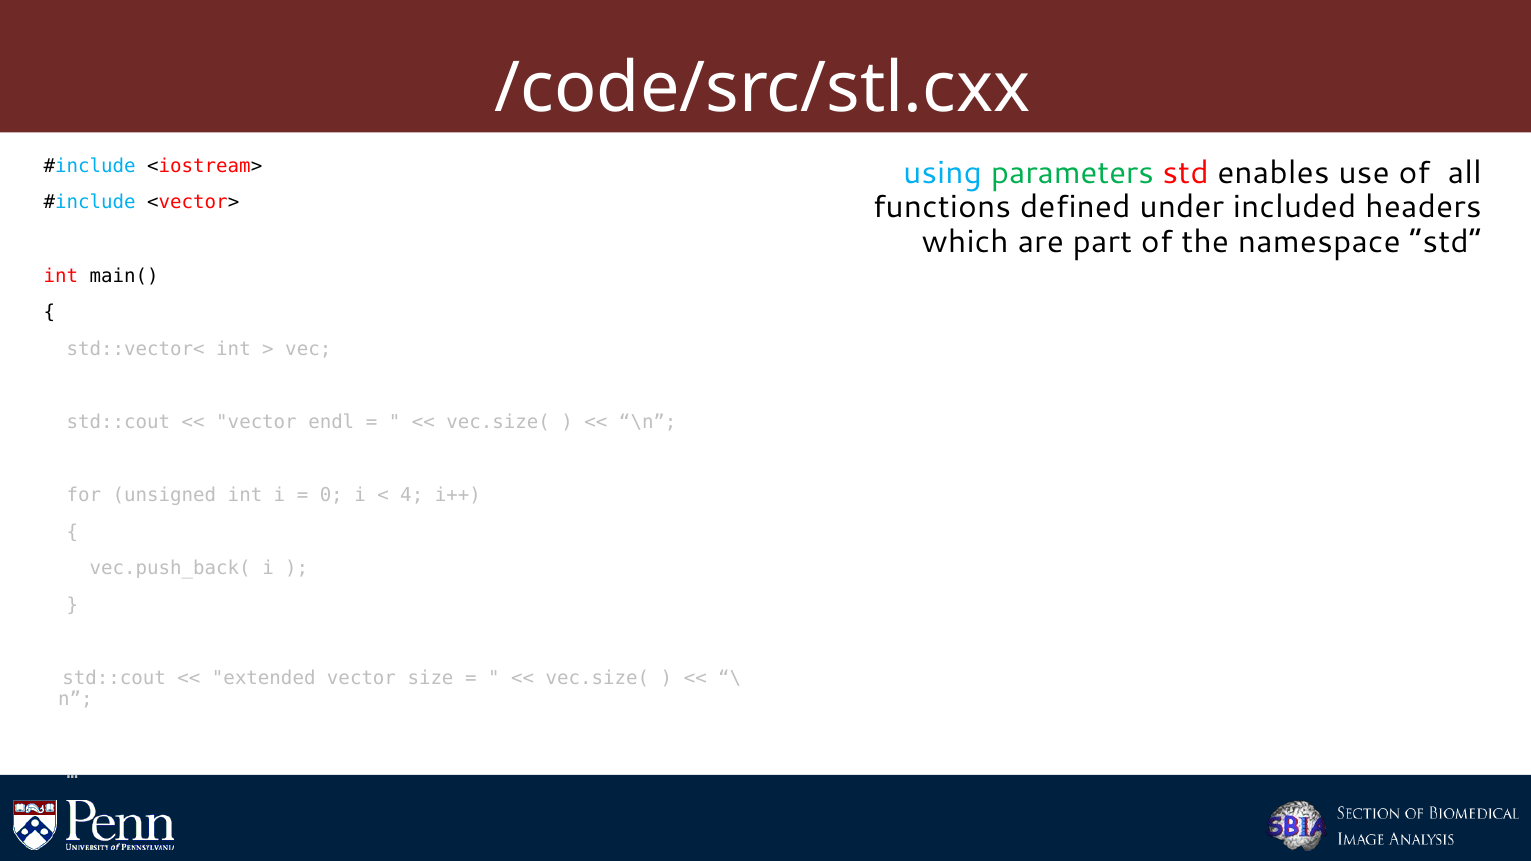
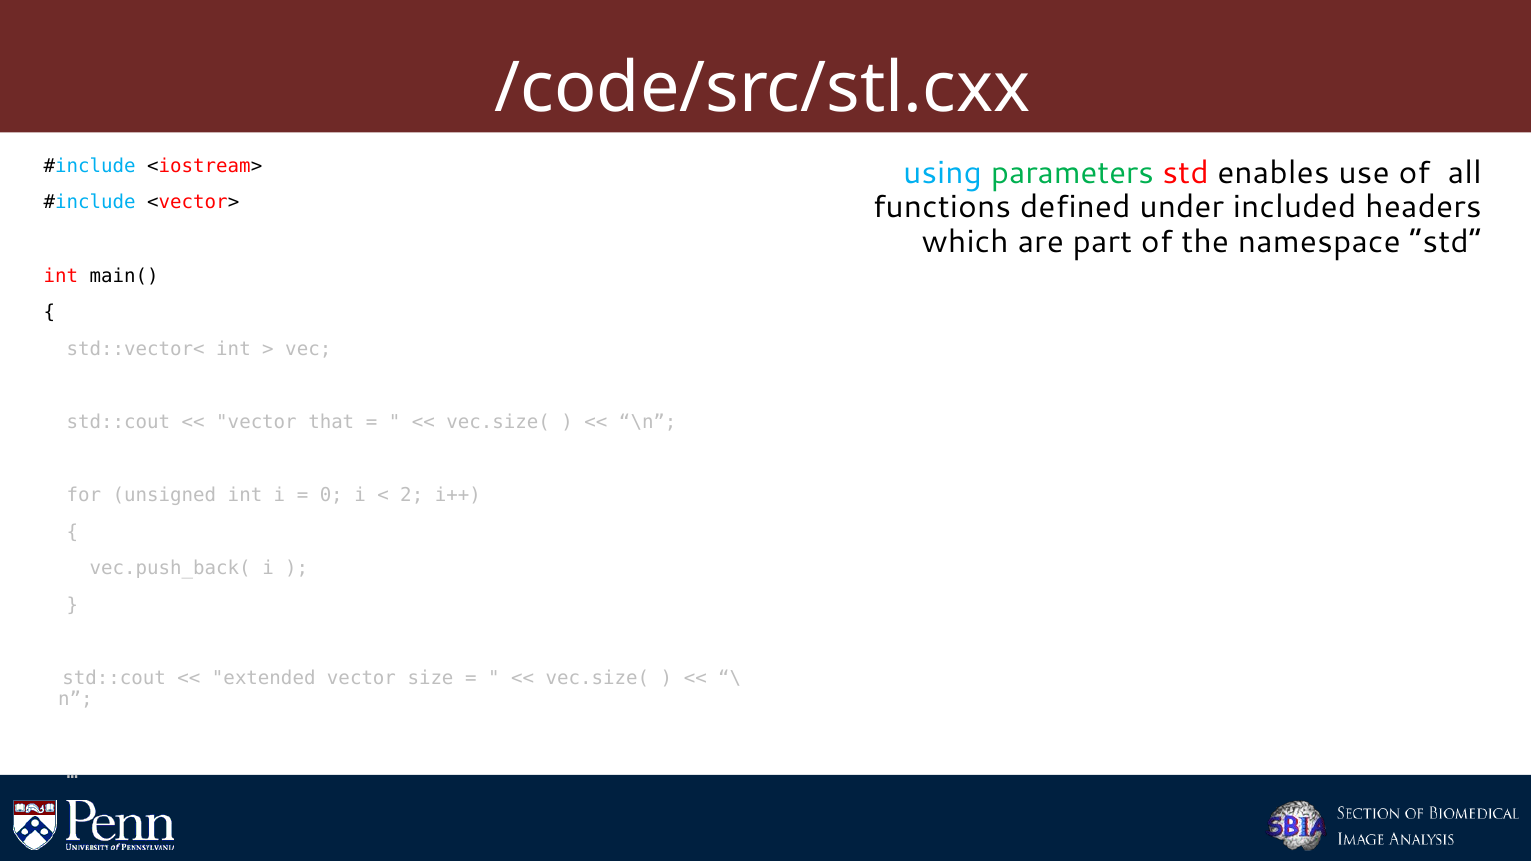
endl: endl -> that
4: 4 -> 2
